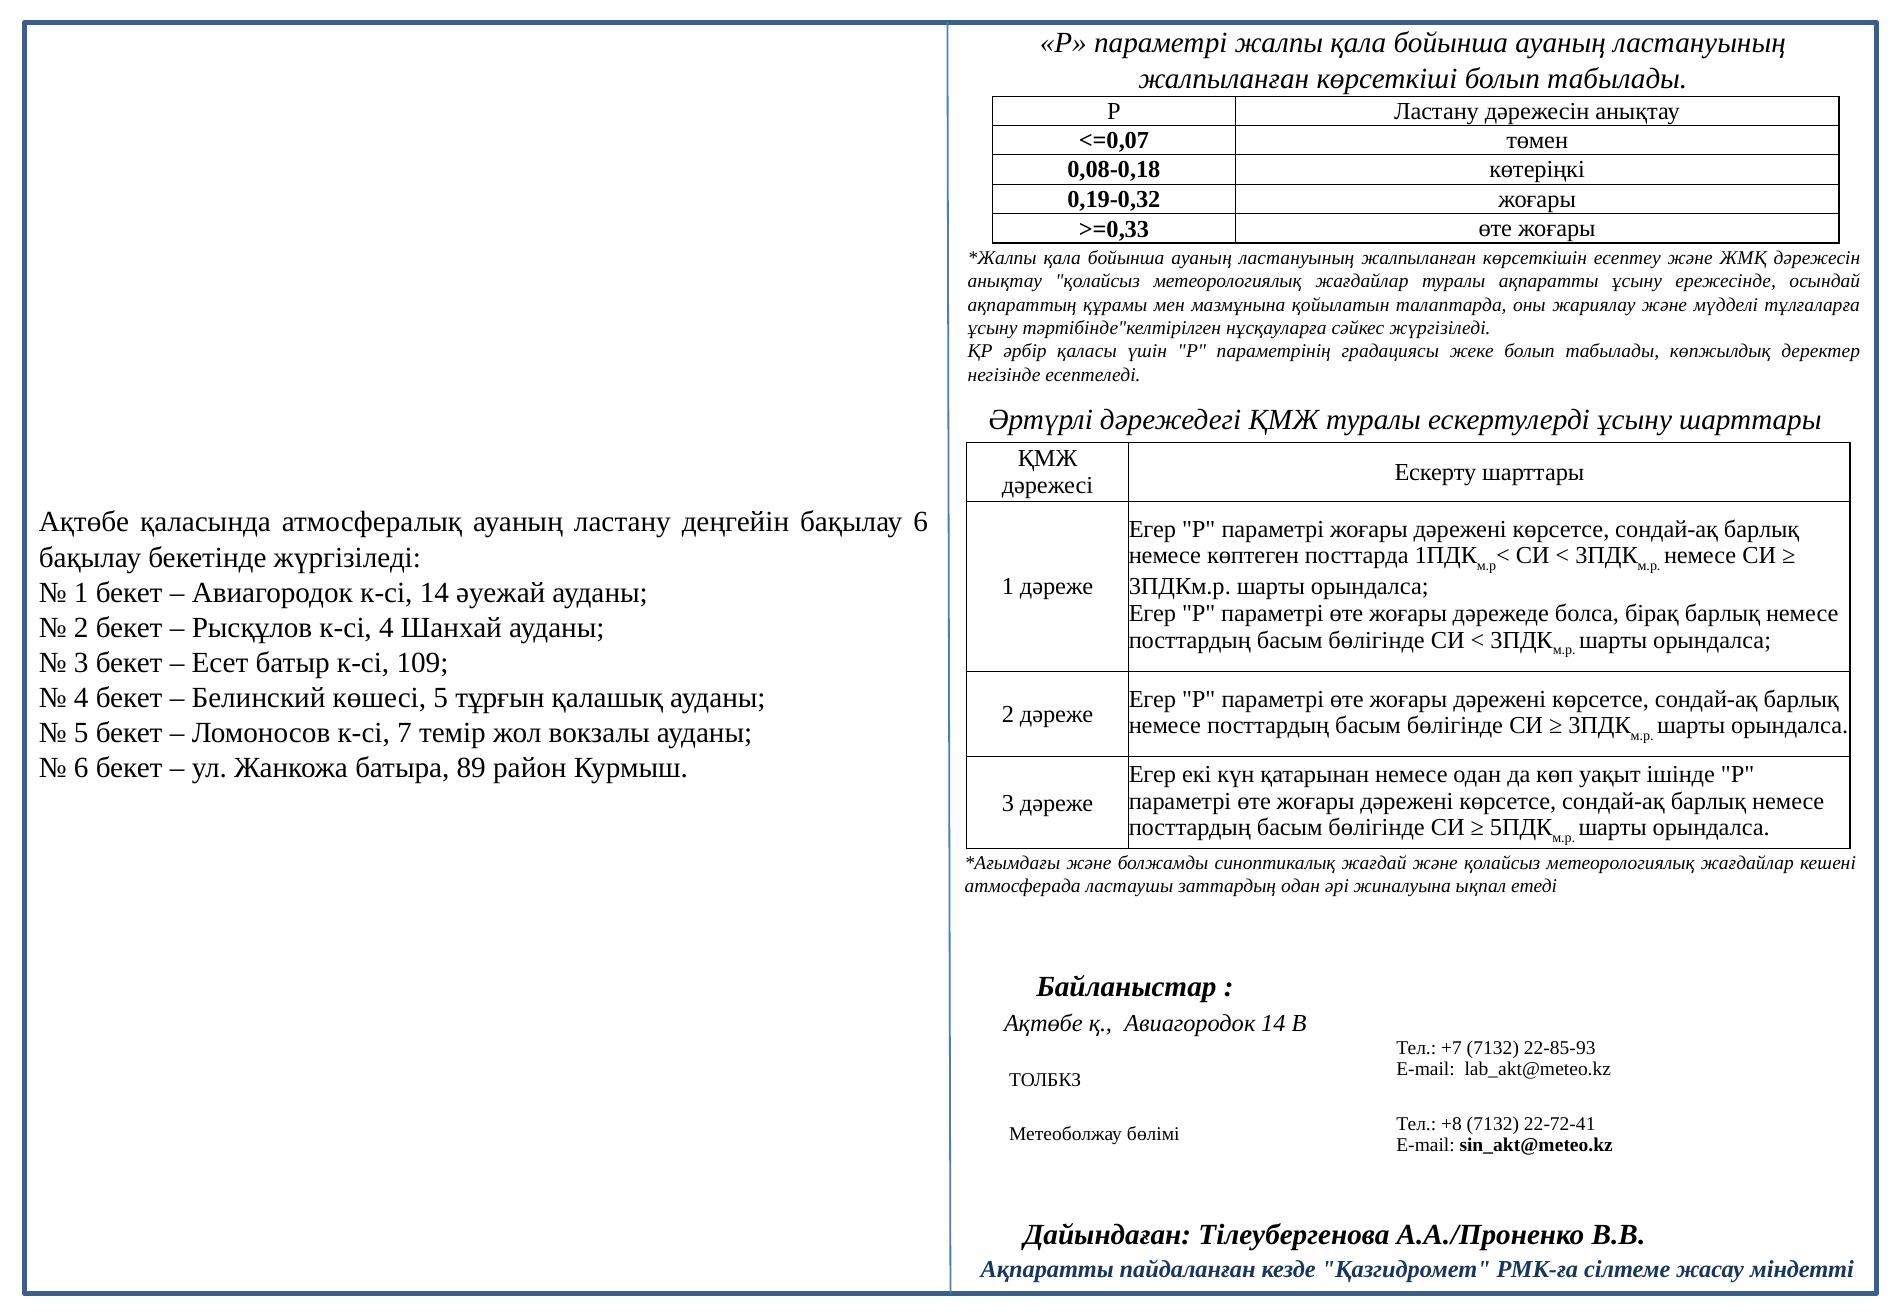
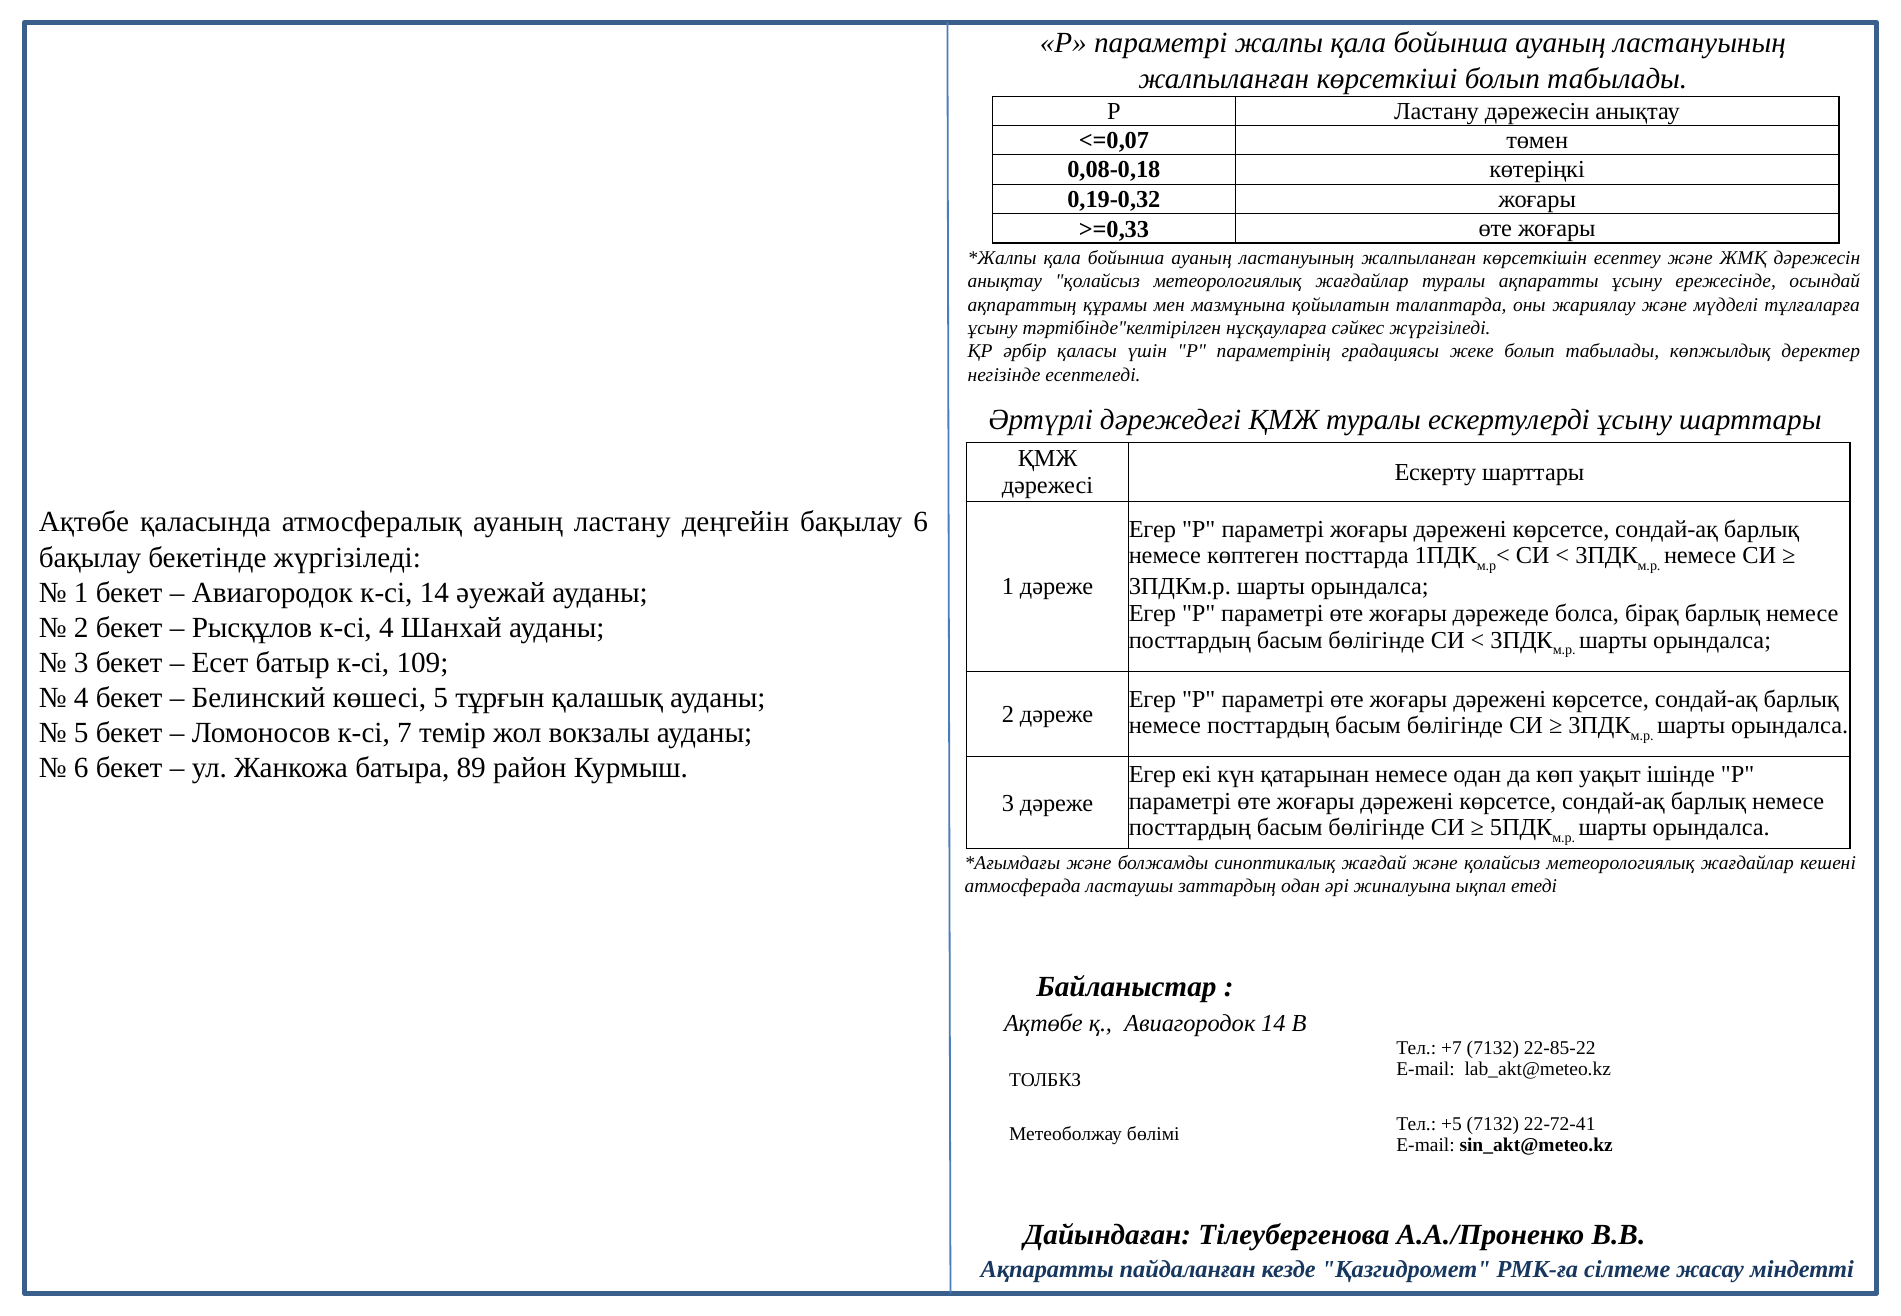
22-85-93: 22-85-93 -> 22-85-22
+8: +8 -> +5
